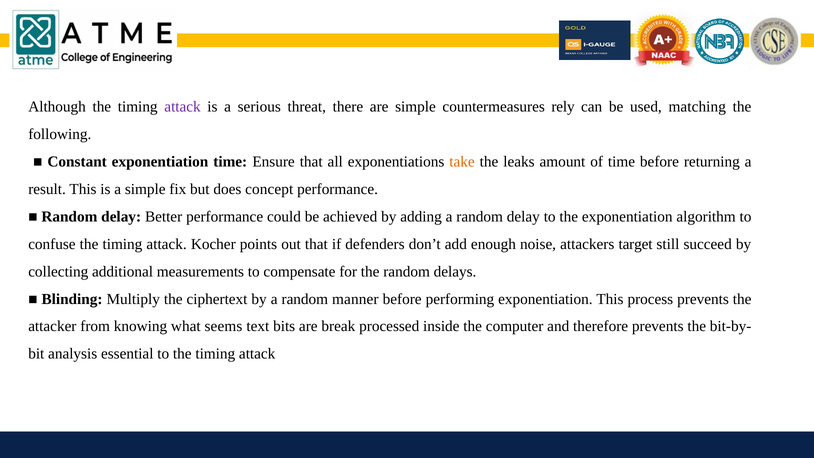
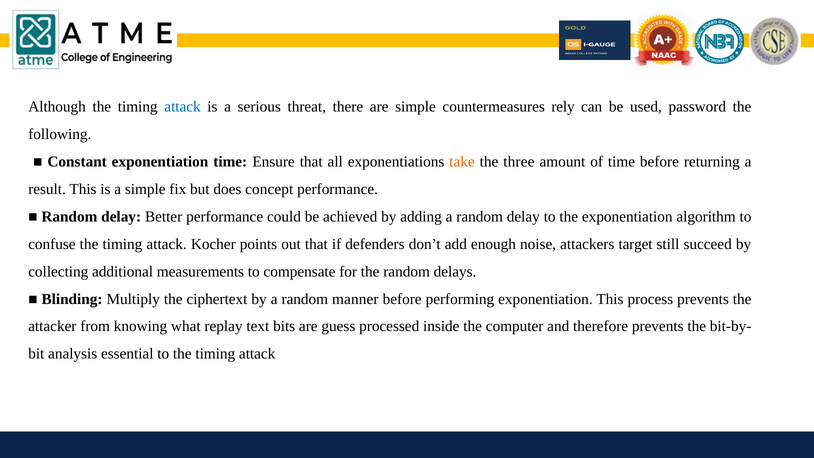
attack at (183, 107) colour: purple -> blue
matching: matching -> password
leaks: leaks -> three
seems: seems -> replay
break: break -> guess
